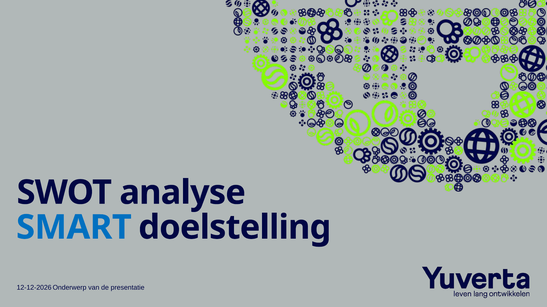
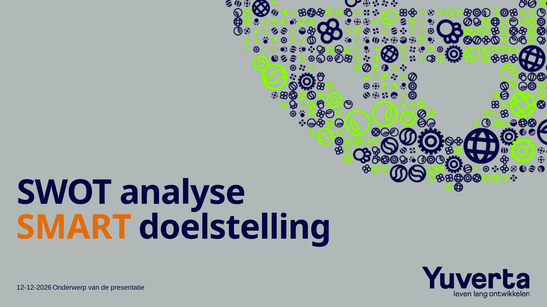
SMART colour: blue -> orange
